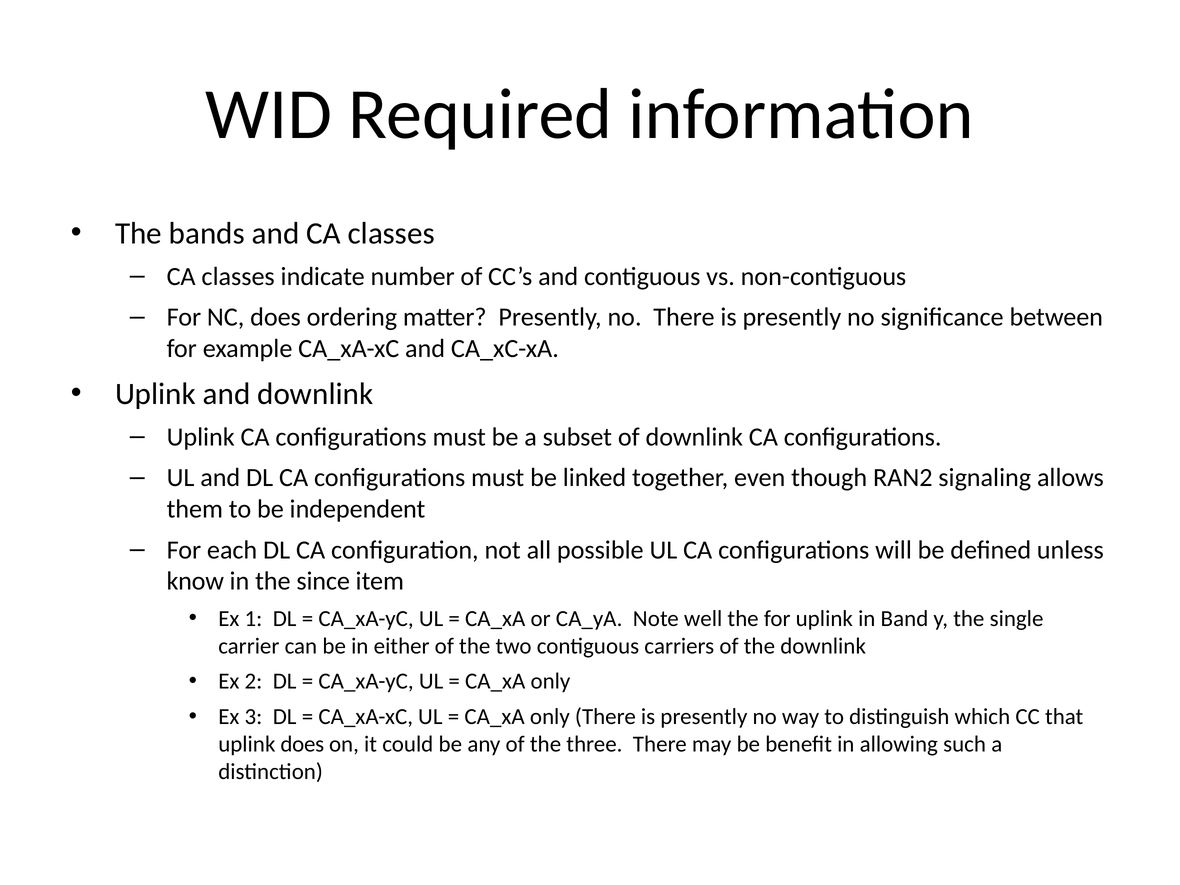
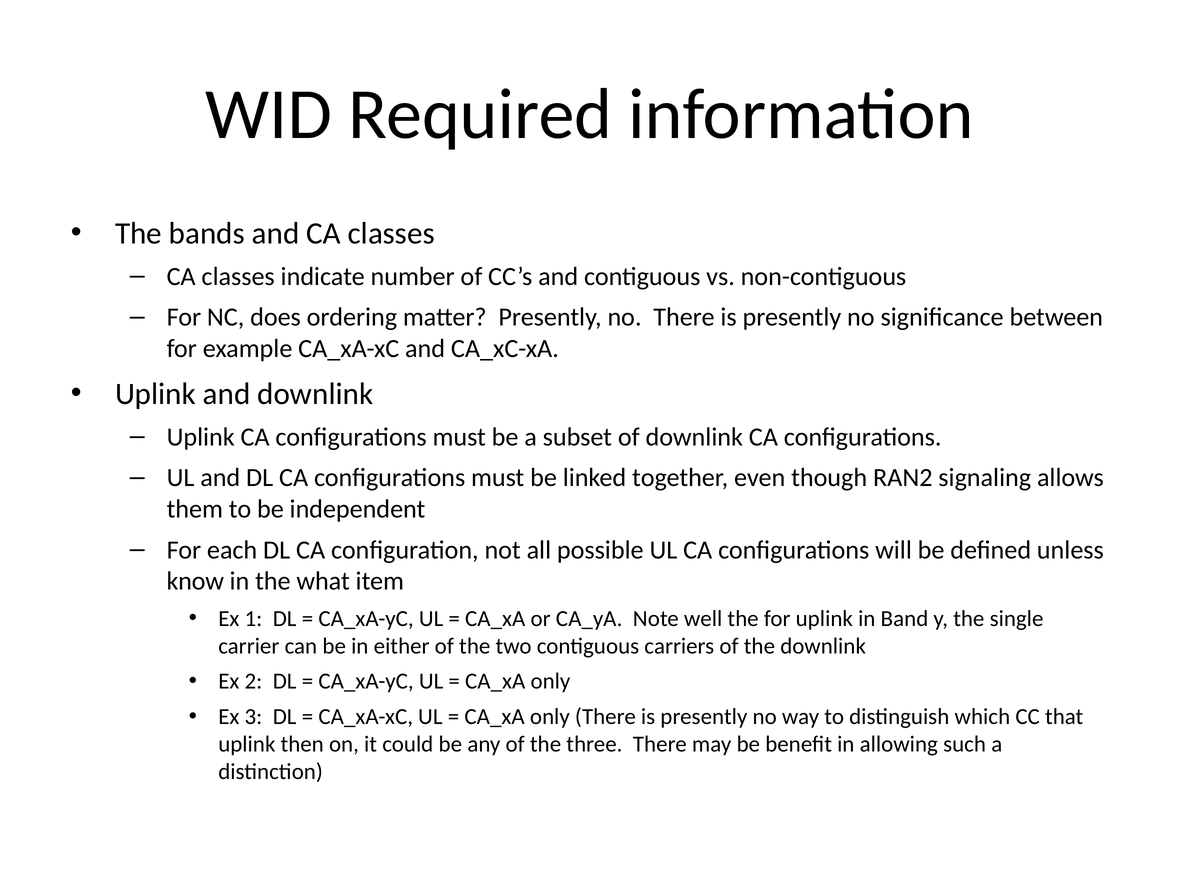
since: since -> what
uplink does: does -> then
